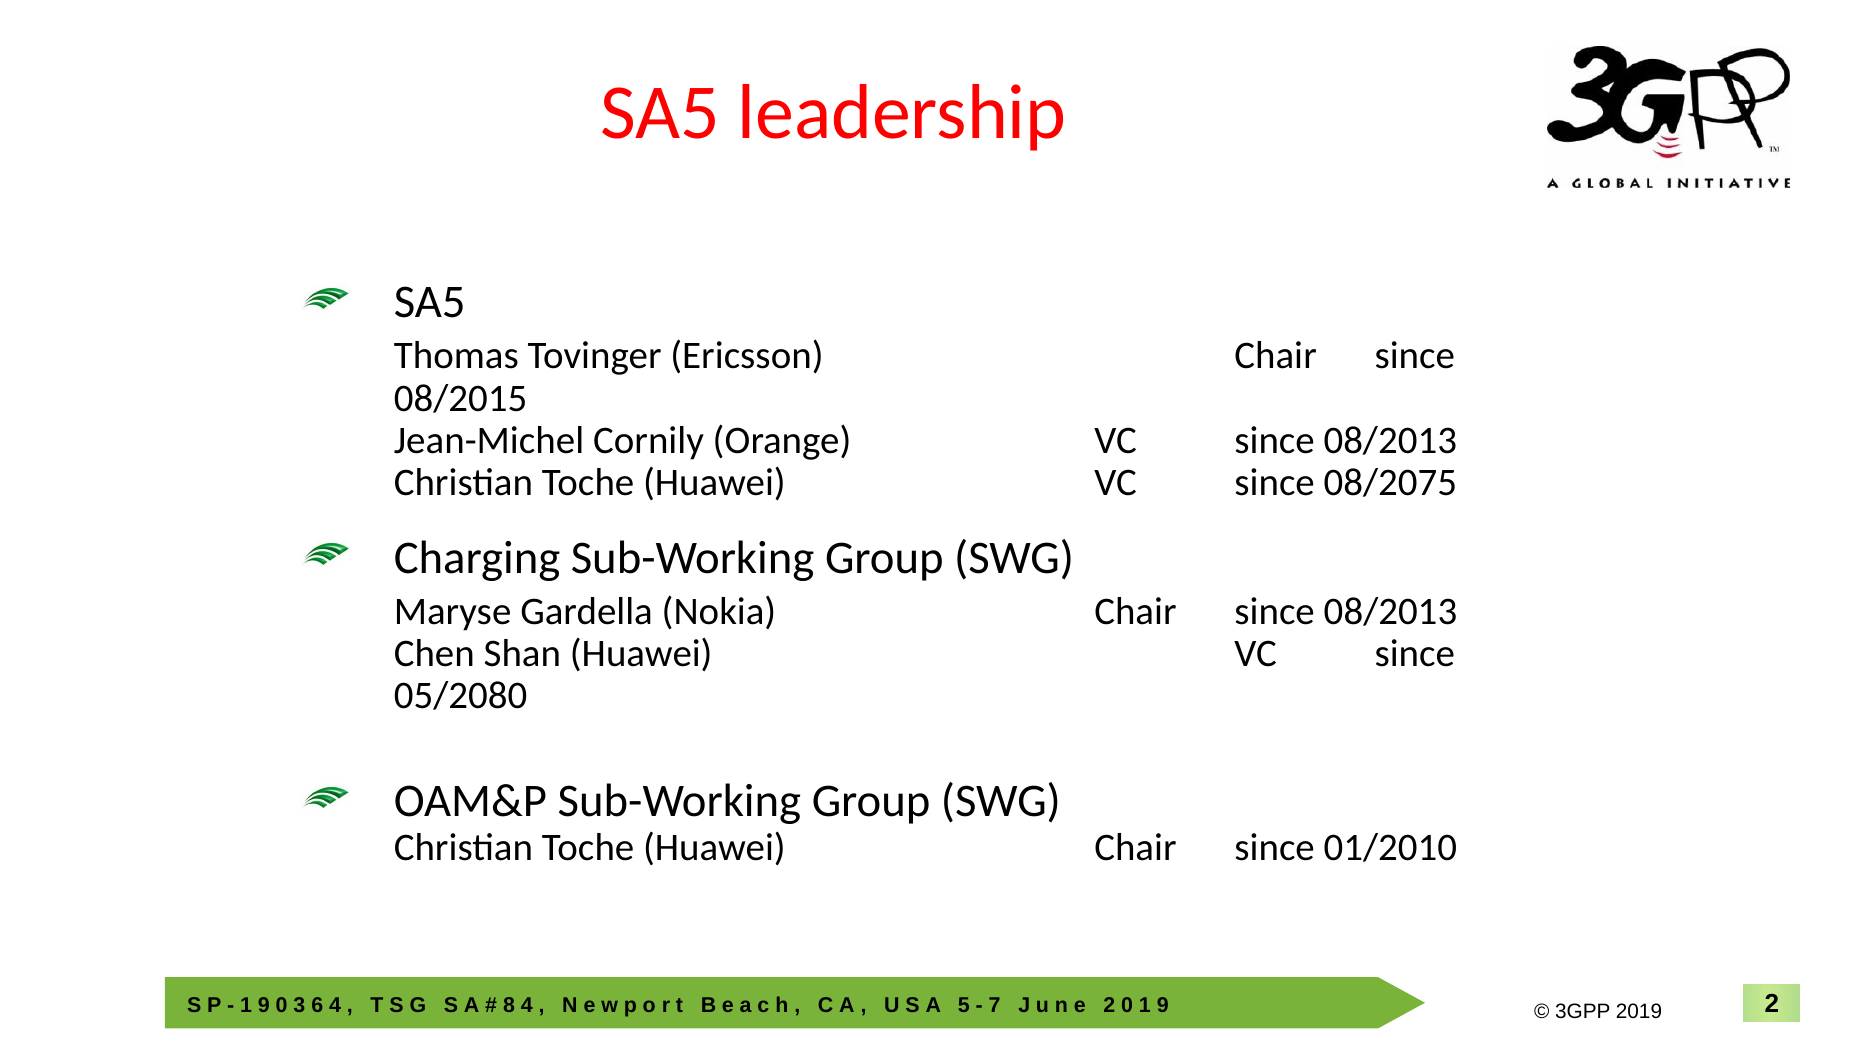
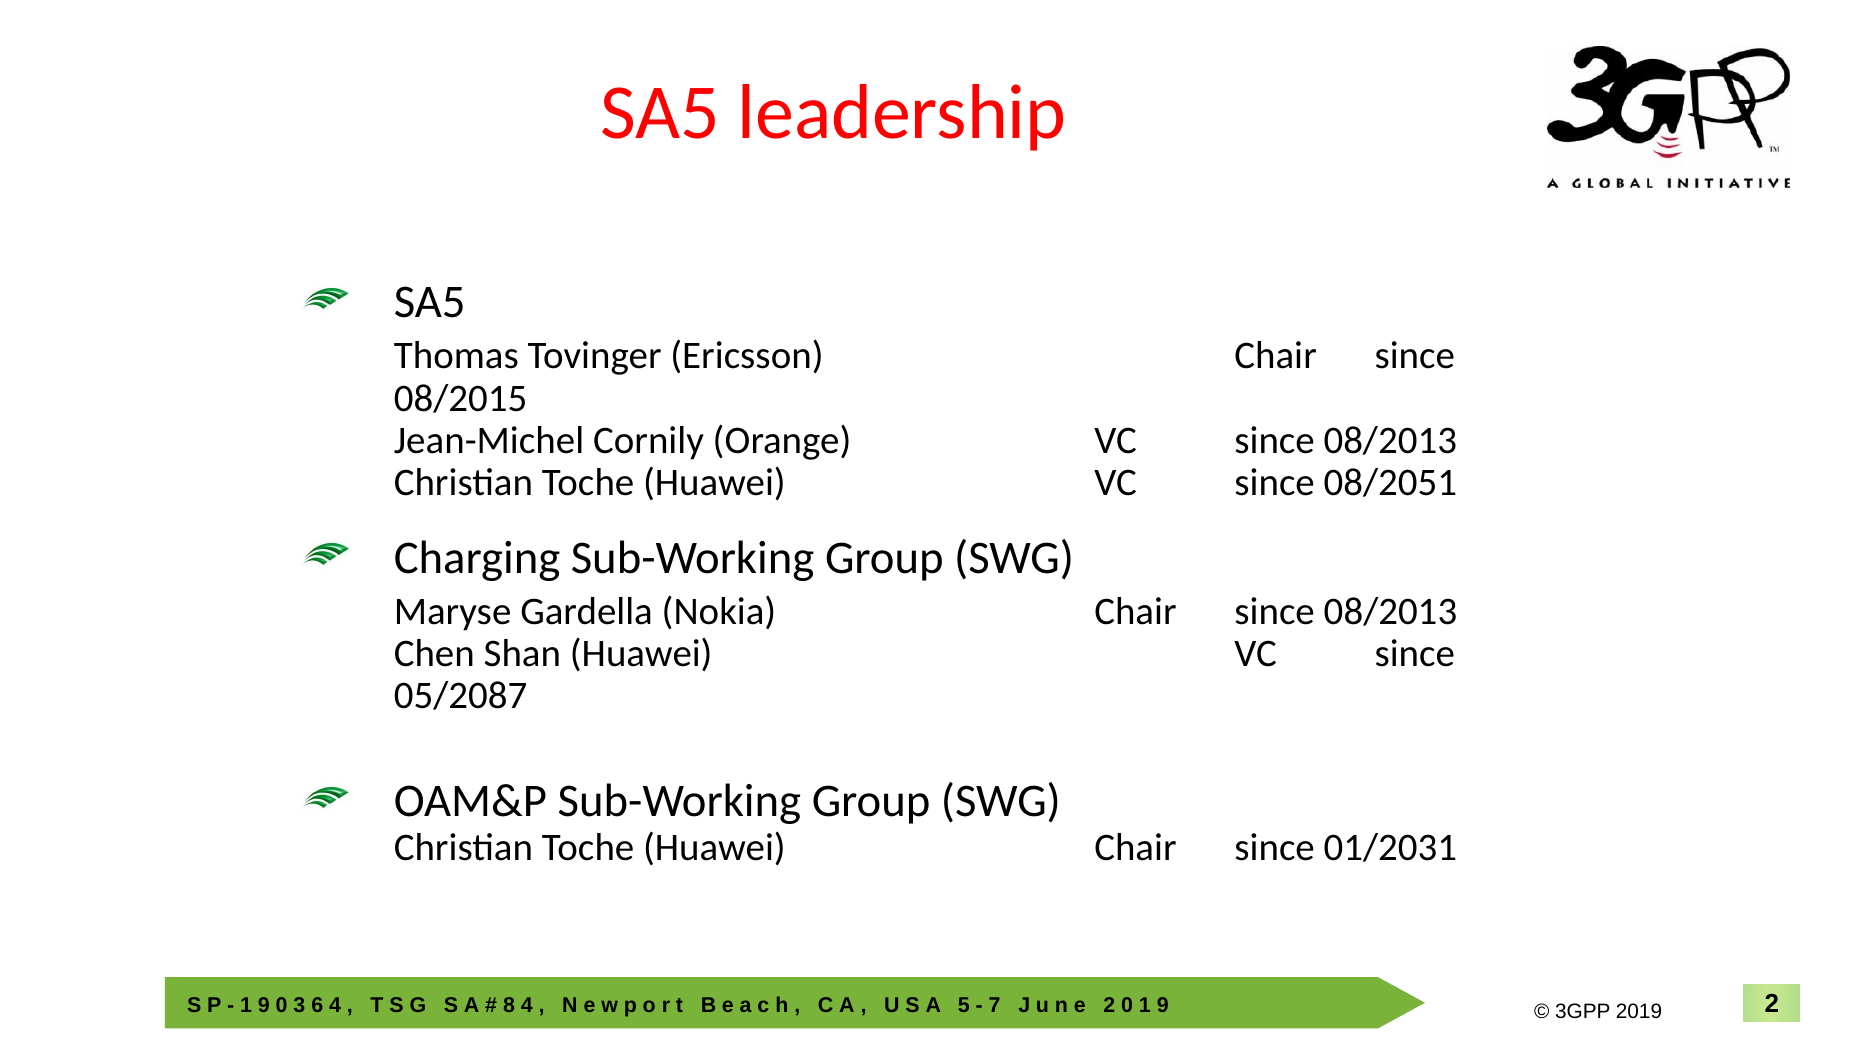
08/2075: 08/2075 -> 08/2051
05/2080: 05/2080 -> 05/2087
01/2010: 01/2010 -> 01/2031
